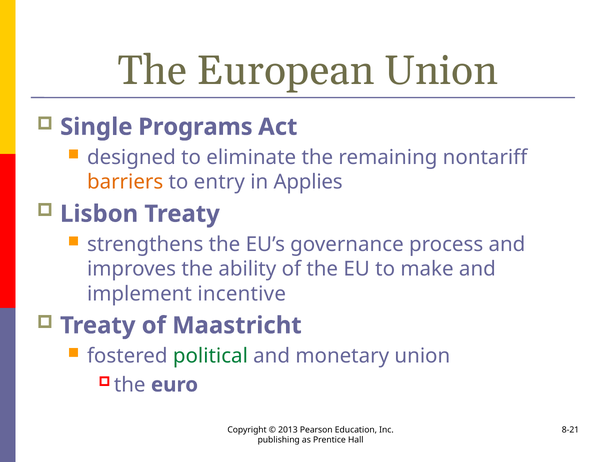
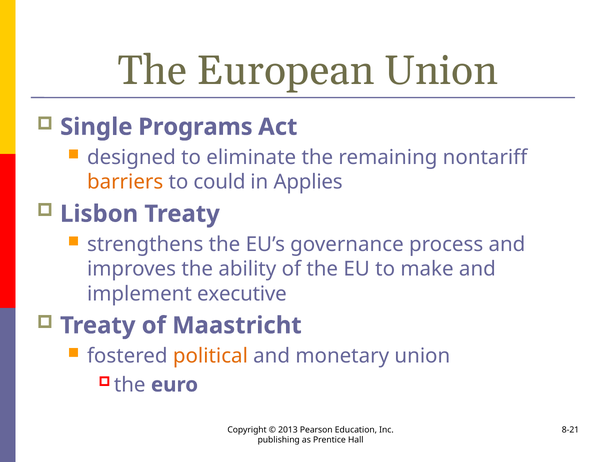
entry: entry -> could
incentive: incentive -> executive
political colour: green -> orange
